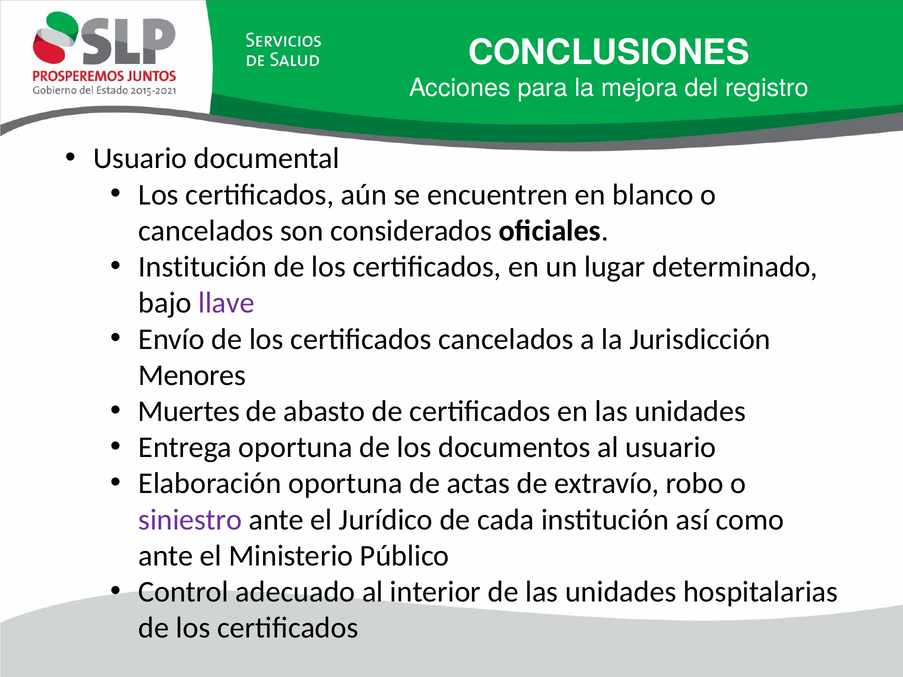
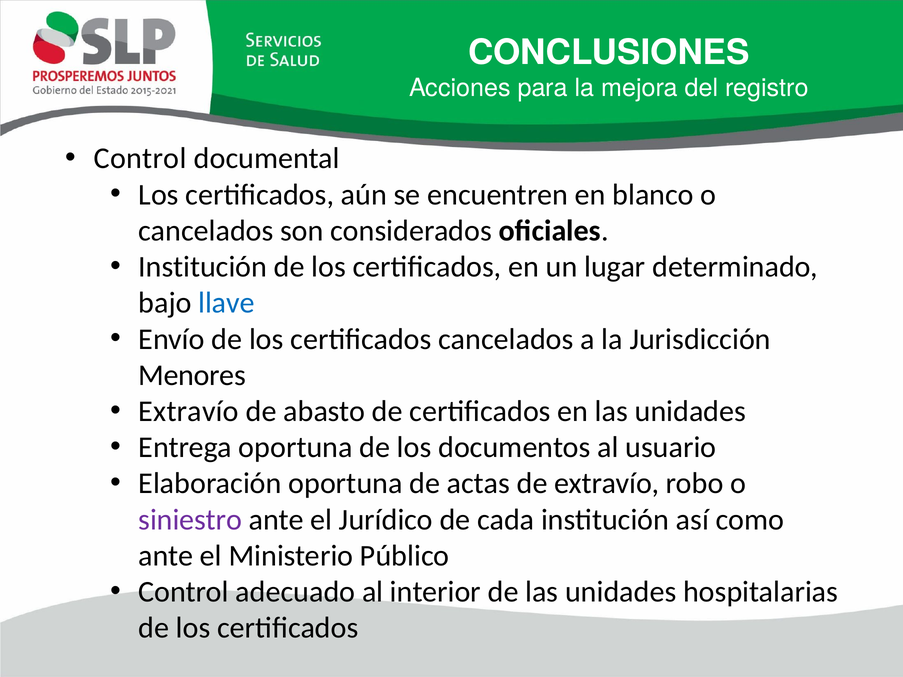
Usuario at (140, 159): Usuario -> Control
llave colour: purple -> blue
Muertes at (189, 411): Muertes -> Extravío
